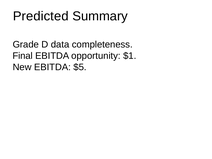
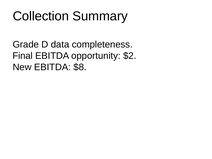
Predicted: Predicted -> Collection
$1: $1 -> $2
$5: $5 -> $8
